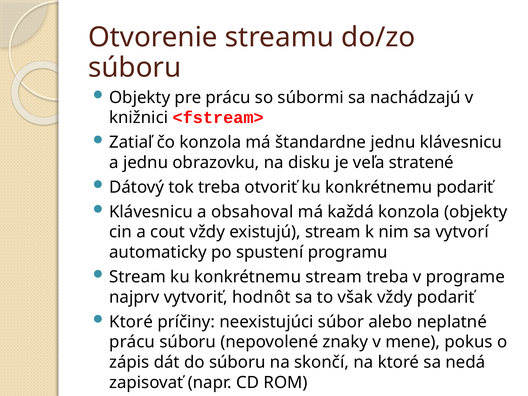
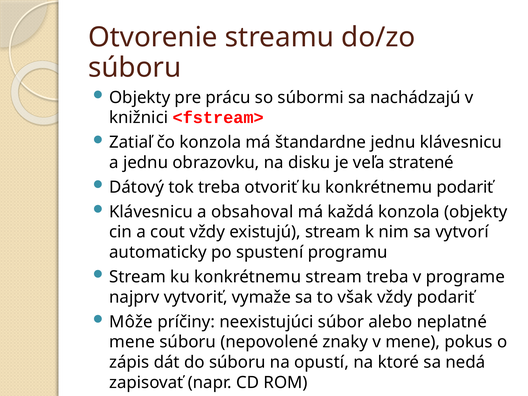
hodnôt: hodnôt -> vymaže
Ktoré at (131, 322): Ktoré -> Môže
prácu at (132, 342): prácu -> mene
skončí: skončí -> opustí
